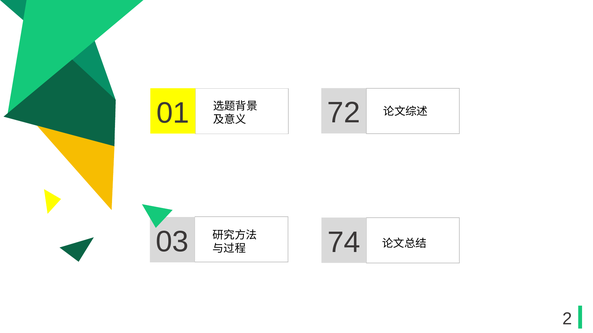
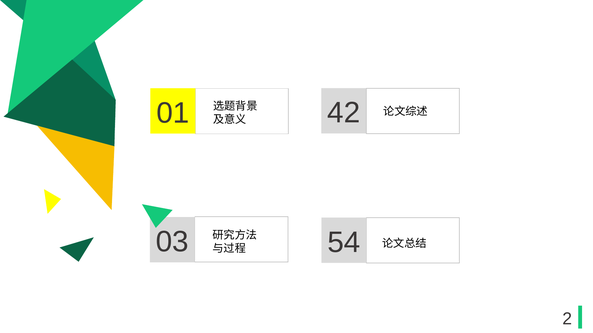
72: 72 -> 42
74: 74 -> 54
